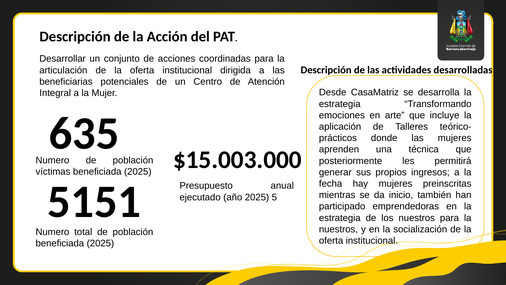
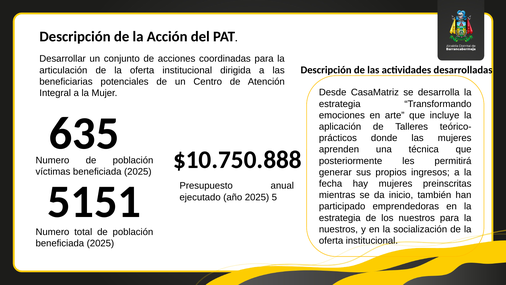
$15.003.000: $15.003.000 -> $10.750.888
